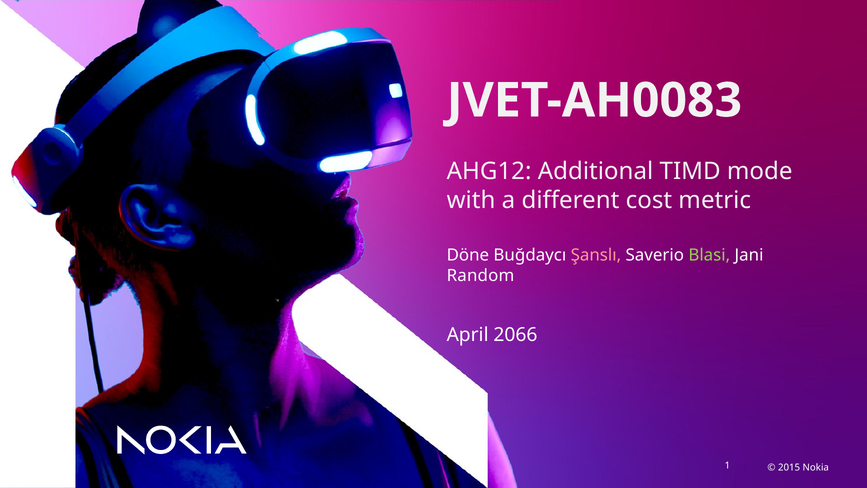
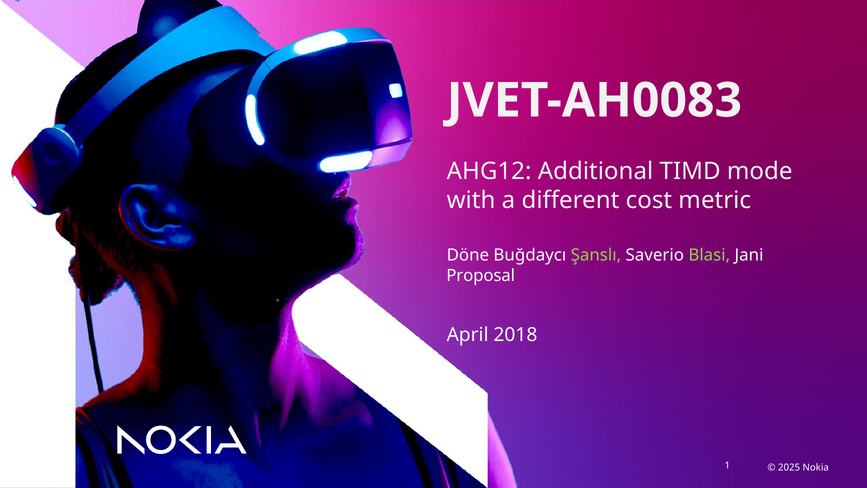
Şanslı colour: pink -> light green
Random: Random -> Proposal
2066: 2066 -> 2018
2015: 2015 -> 2025
